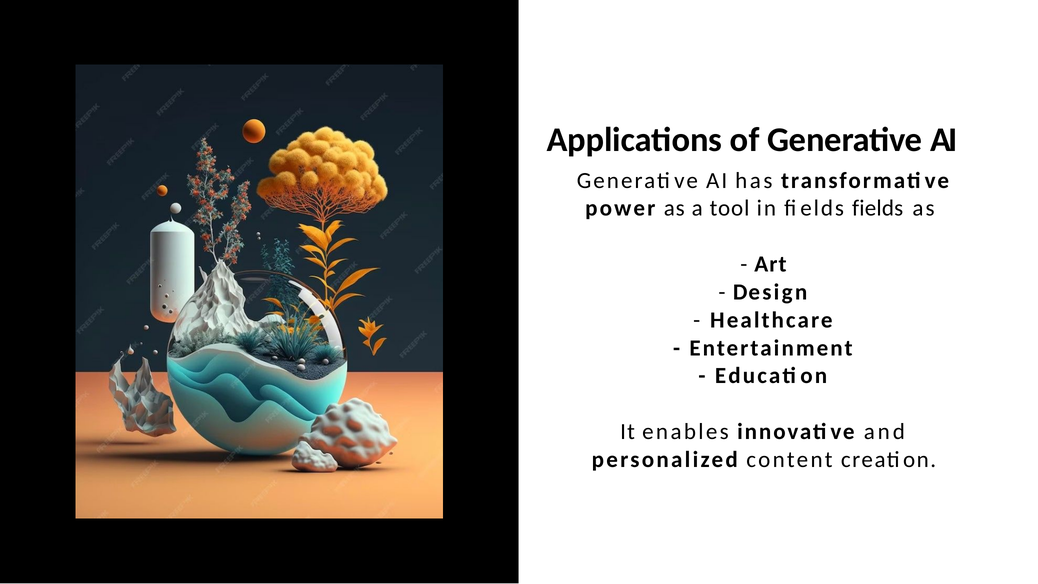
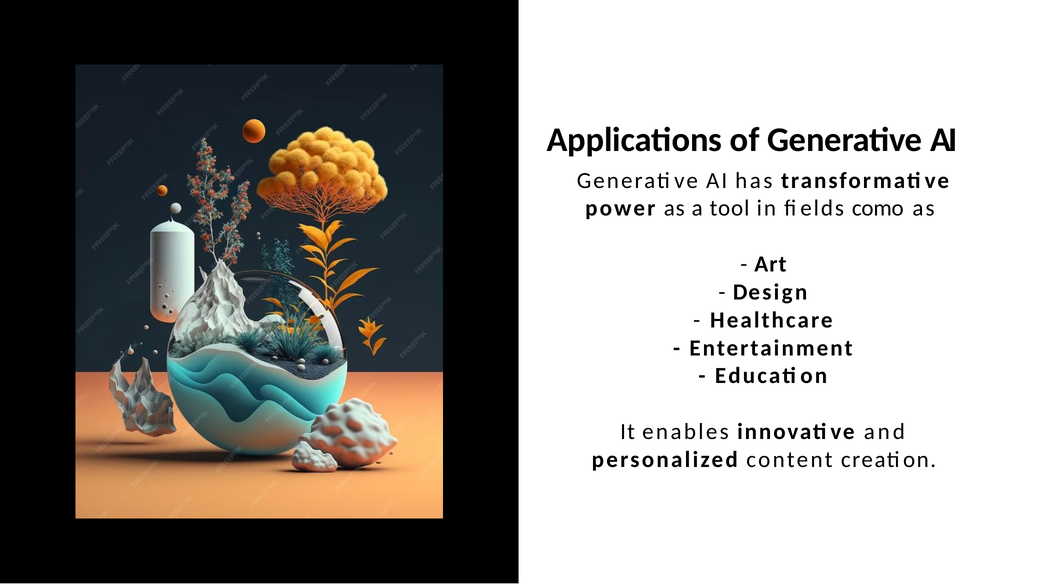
fields fields: fields -> como
